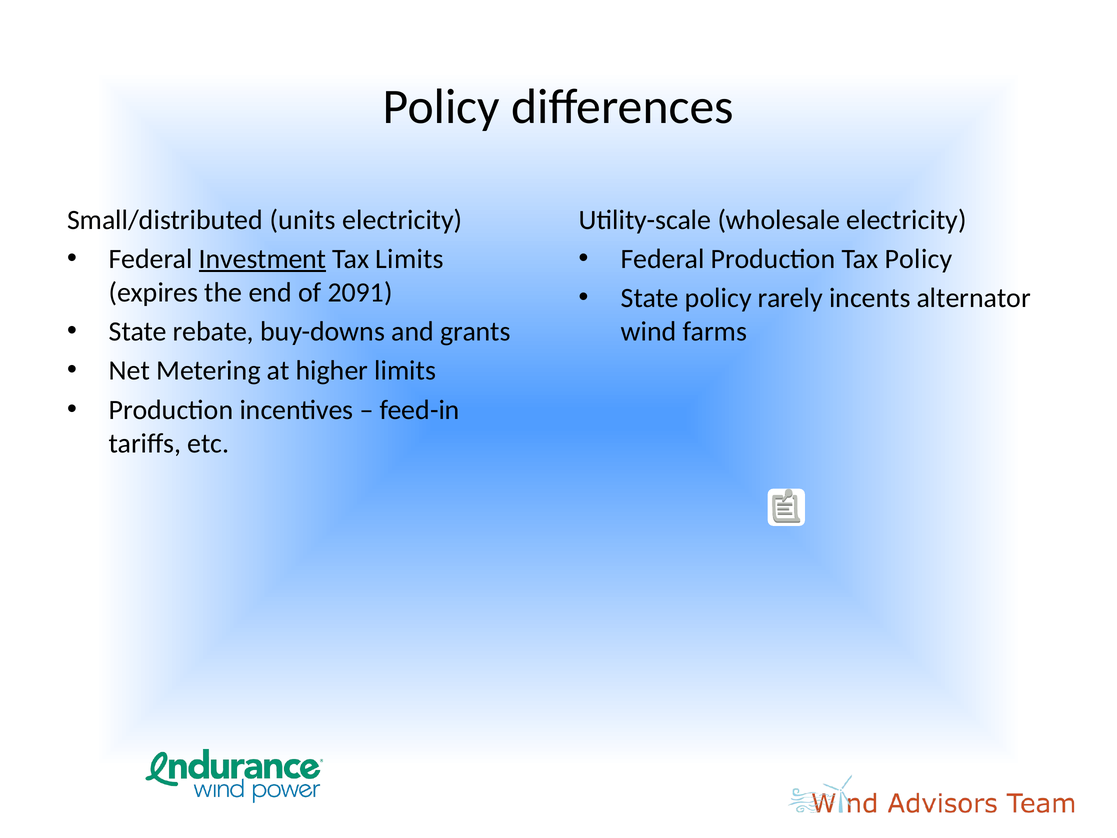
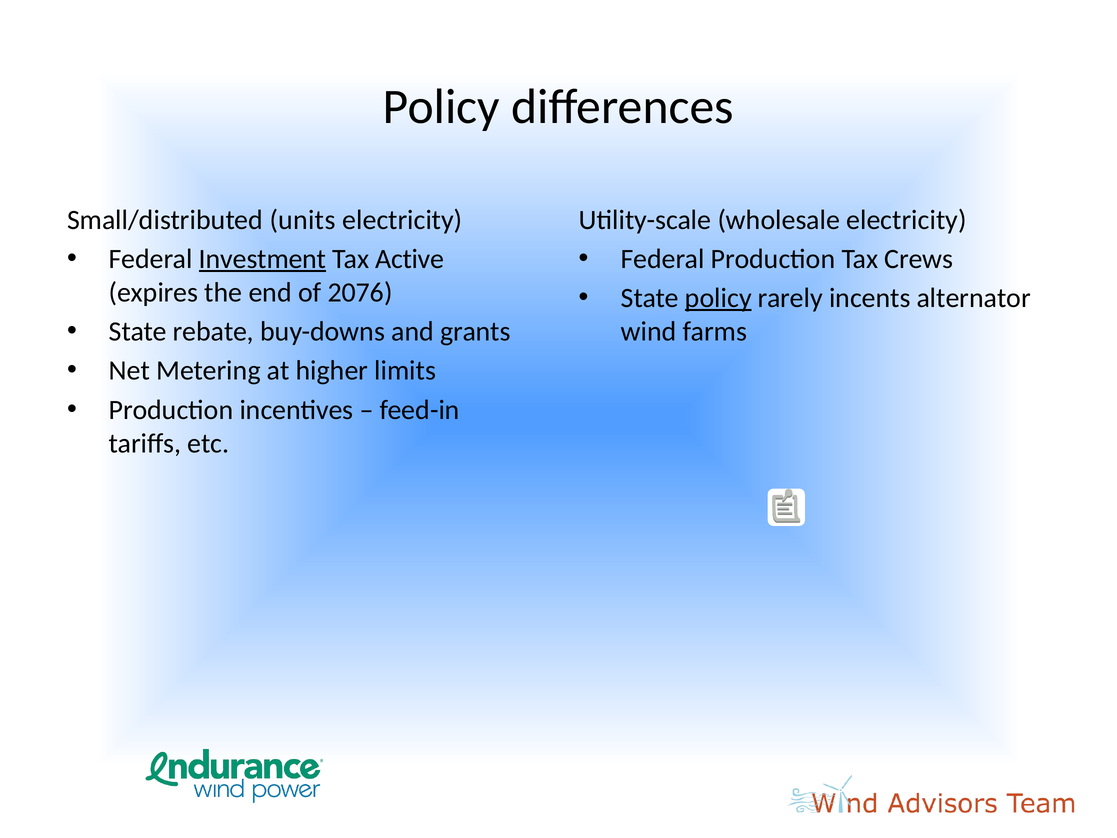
Tax Limits: Limits -> Active
Tax Policy: Policy -> Crews
2091: 2091 -> 2076
policy at (718, 298) underline: none -> present
